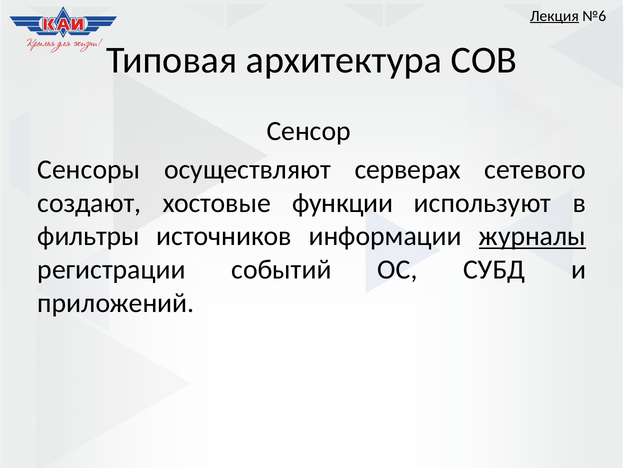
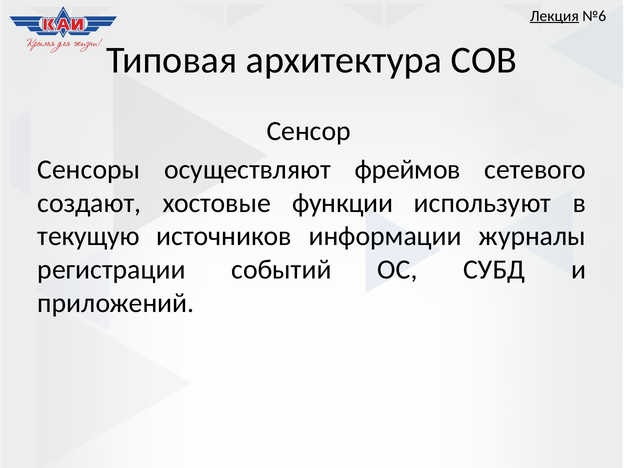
серверах: серверах -> фреймов
фильтры: фильтры -> текущую
журналы underline: present -> none
